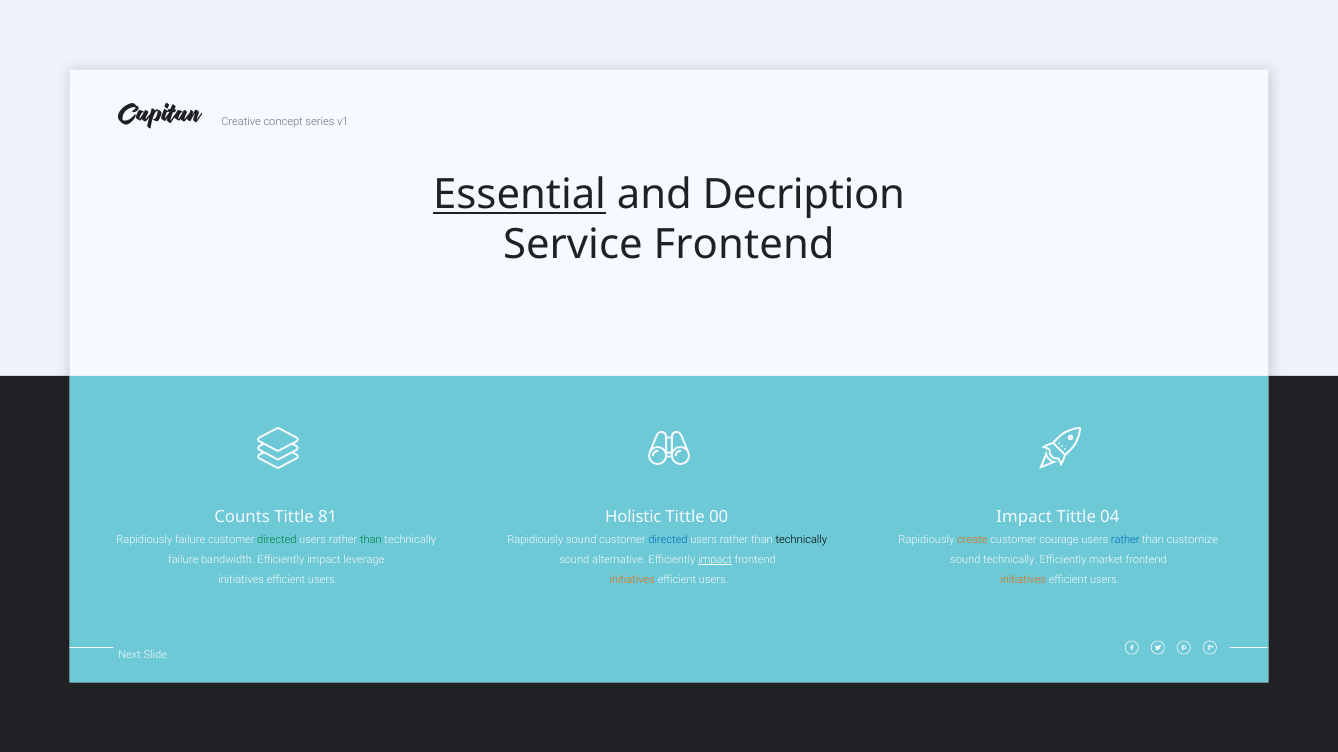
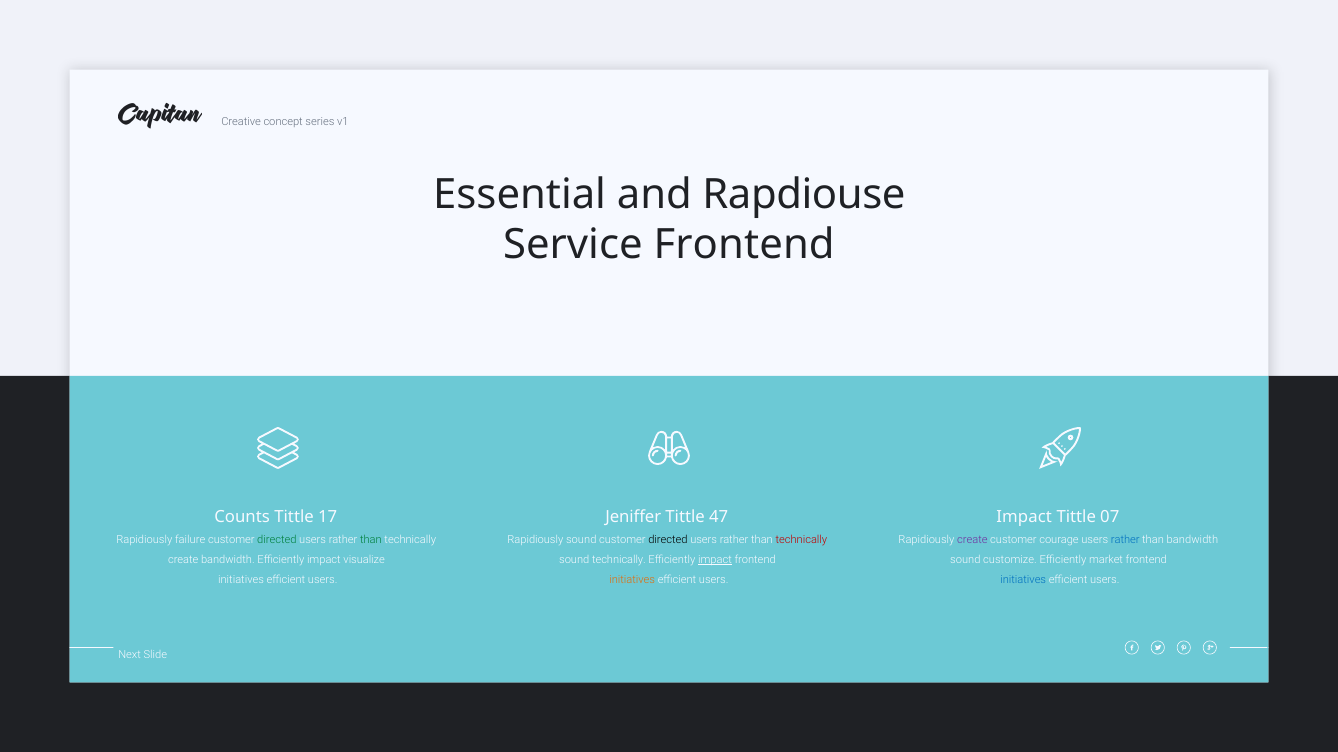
Essential underline: present -> none
Decription: Decription -> Rapdiouse
81: 81 -> 17
Holistic: Holistic -> Jeniffer
00: 00 -> 47
04: 04 -> 07
directed at (668, 540) colour: blue -> black
technically at (801, 540) colour: black -> red
create at (972, 540) colour: orange -> purple
than customize: customize -> bandwidth
failure at (183, 560): failure -> create
leverage: leverage -> visualize
sound alternative: alternative -> technically
sound technically: technically -> customize
initiatives at (1023, 581) colour: orange -> blue
